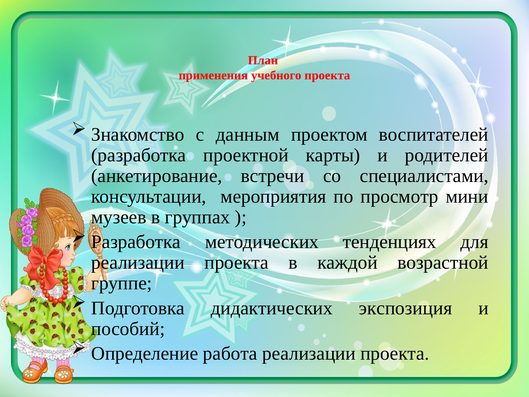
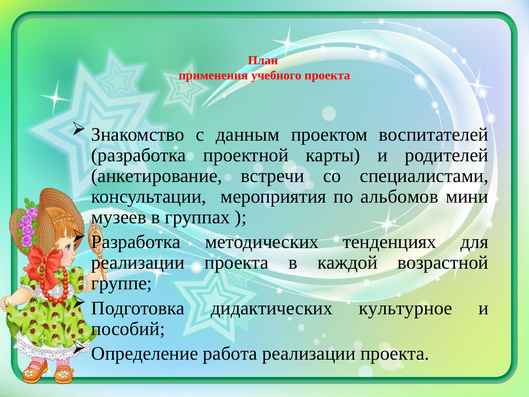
просмотр: просмотр -> альбомов
экспозиция: экспозиция -> культурное
